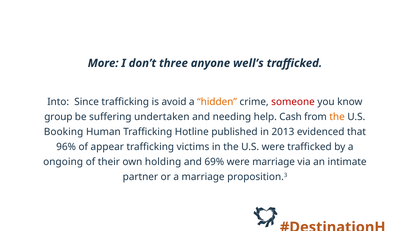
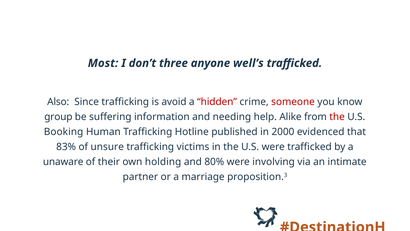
More: More -> Most
Into: Into -> Also
hidden colour: orange -> red
undertaken: undertaken -> information
Cash: Cash -> Alike
the at (337, 117) colour: orange -> red
2013: 2013 -> 2000
96%: 96% -> 83%
appear: appear -> unsure
ongoing: ongoing -> unaware
69%: 69% -> 80%
were marriage: marriage -> involving
